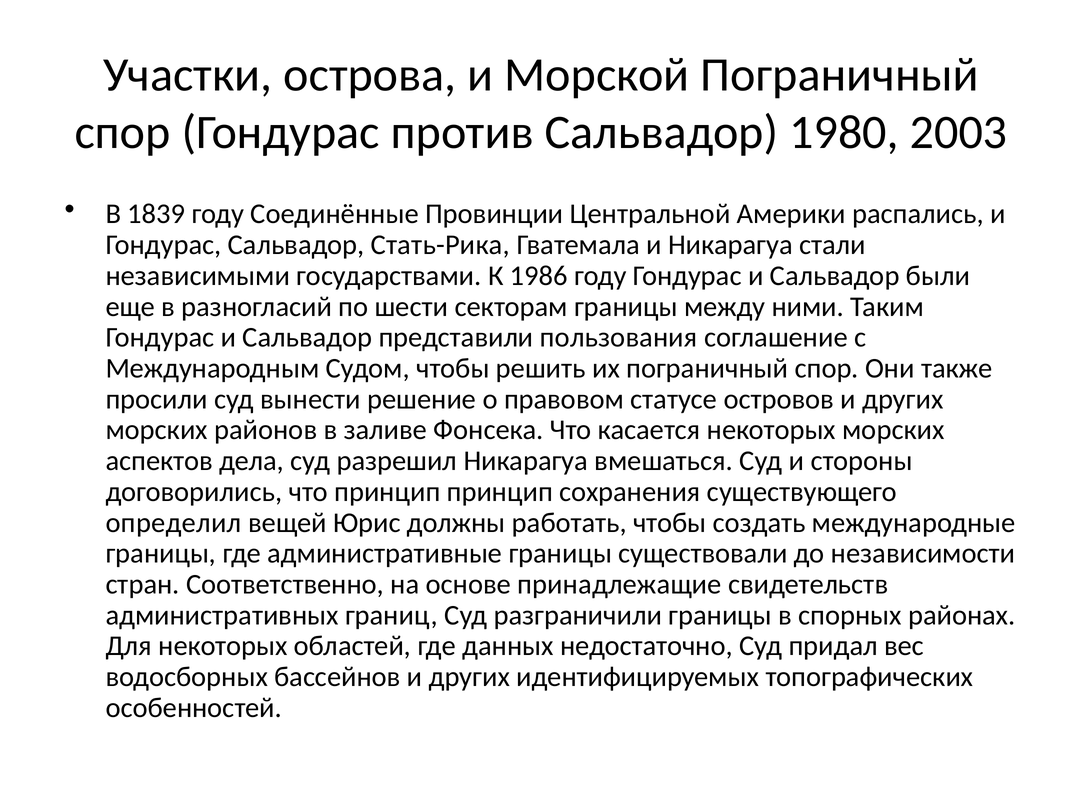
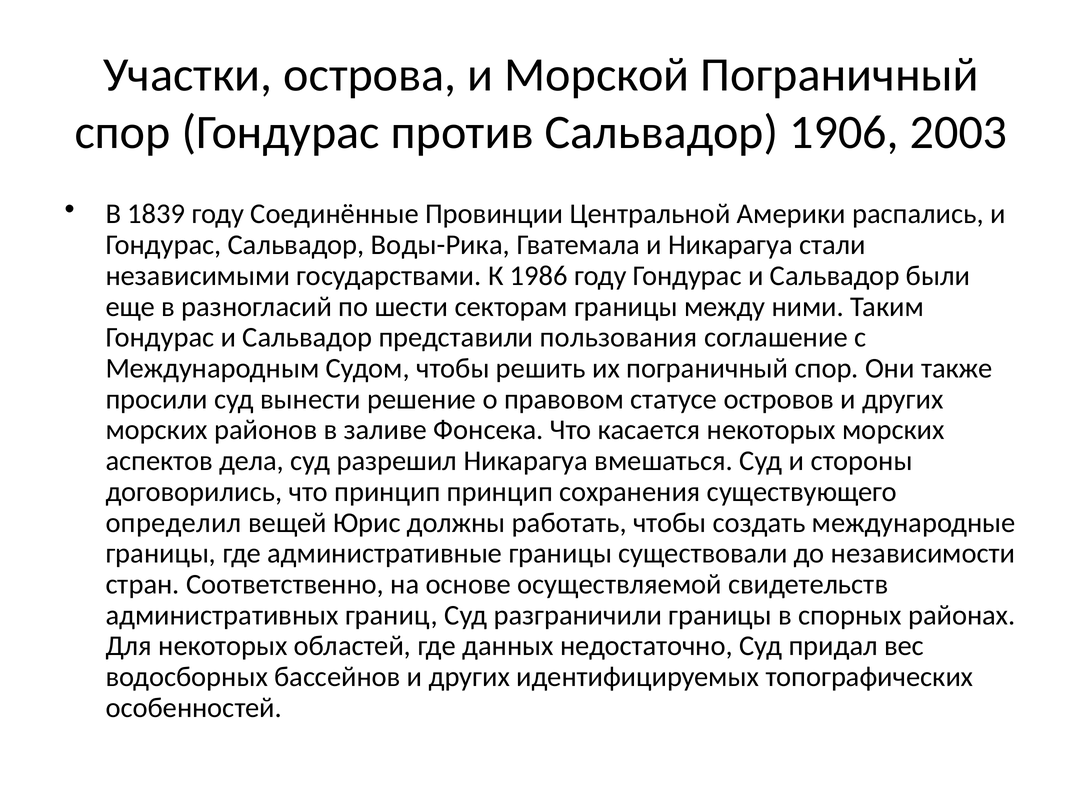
1980: 1980 -> 1906
Стать-Рика: Стать-Рика -> Воды-Рика
принадлежащие: принадлежащие -> осуществляемой
